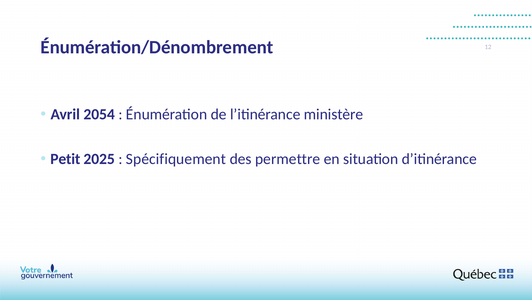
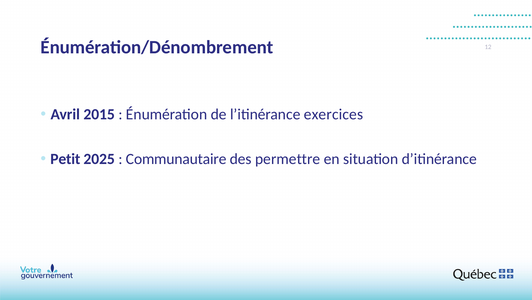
2054: 2054 -> 2015
ministère: ministère -> exercices
Spécifiquement: Spécifiquement -> Communautaire
